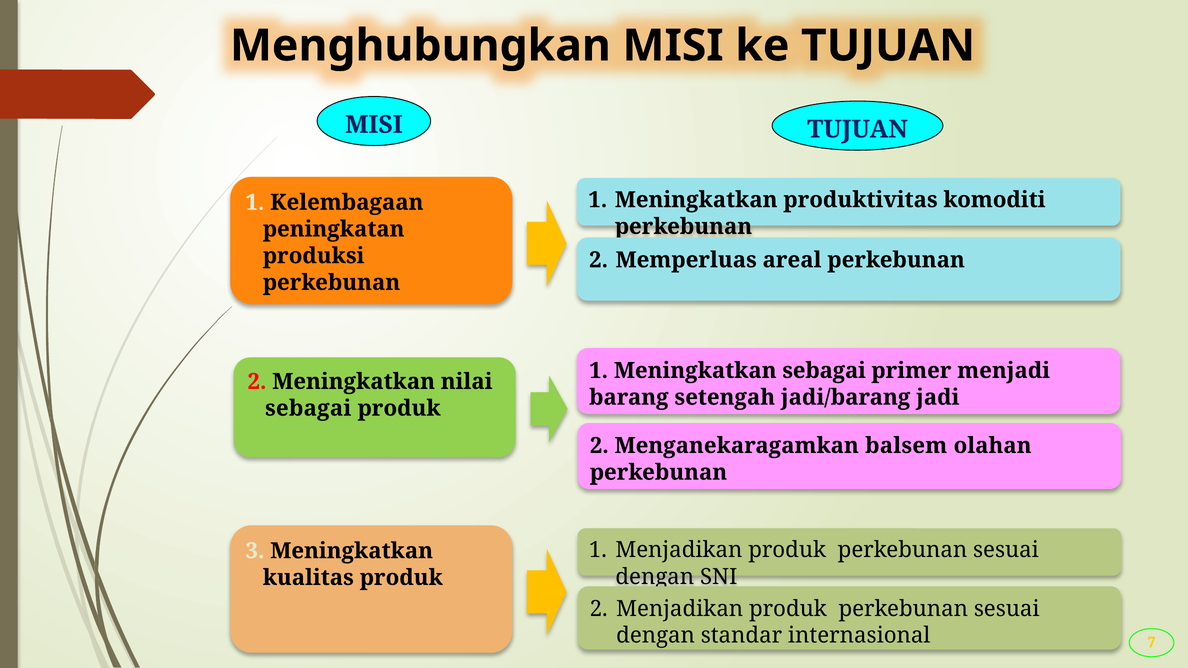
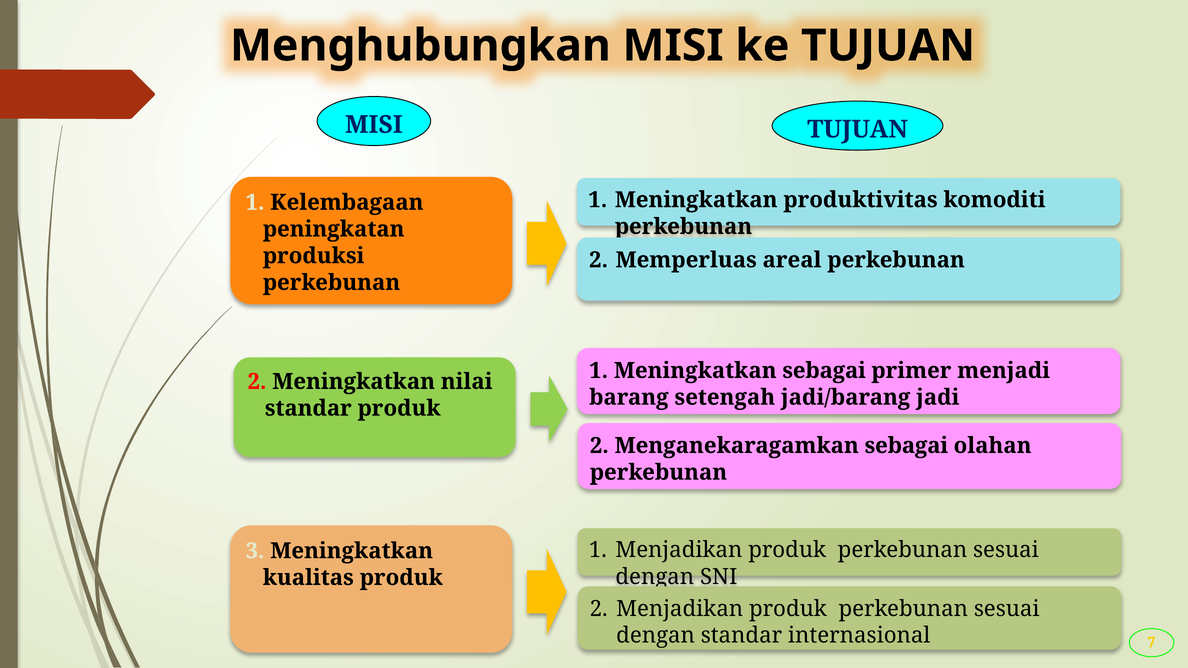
sebagai at (308, 408): sebagai -> standar
Menganekaragamkan balsem: balsem -> sebagai
